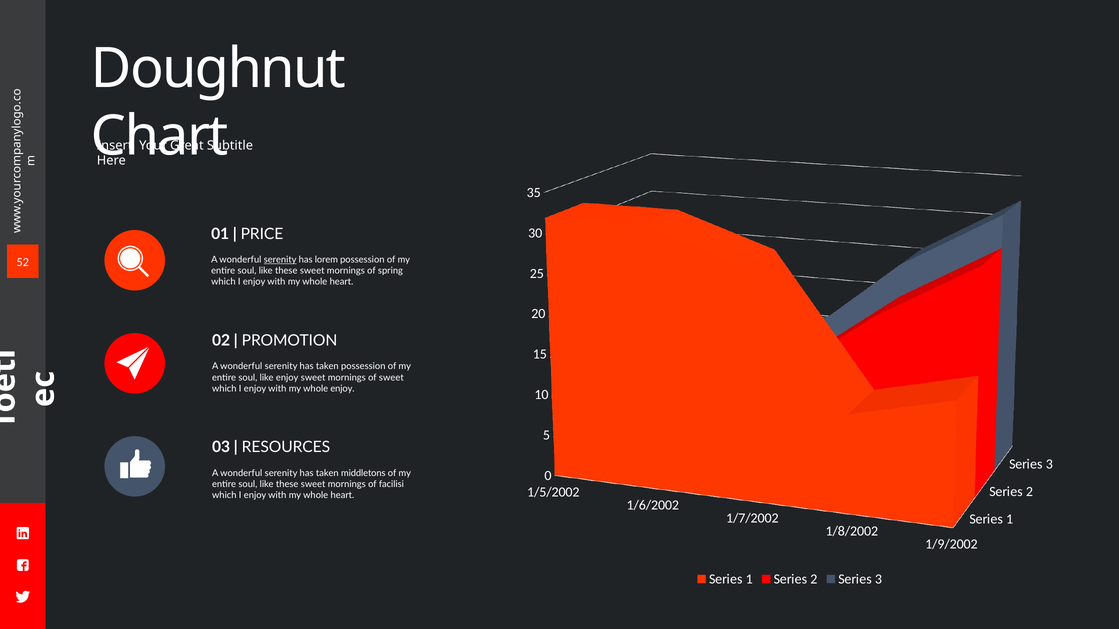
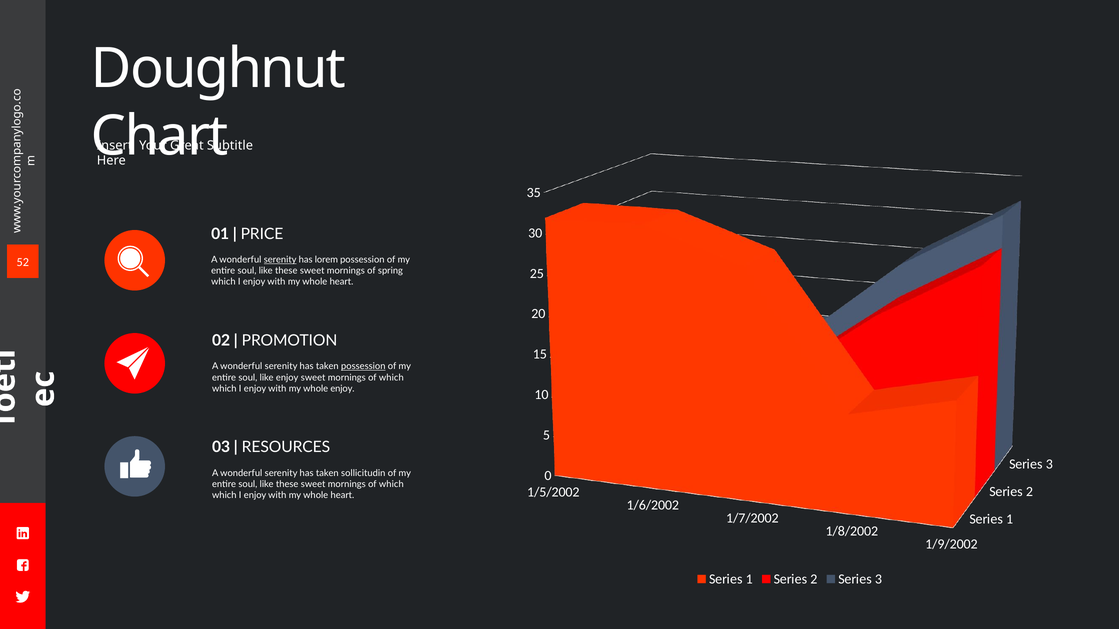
possession at (363, 367) underline: none -> present
sweet at (391, 378): sweet -> which
middletons: middletons -> sollicitudin
facilisi at (391, 484): facilisi -> which
